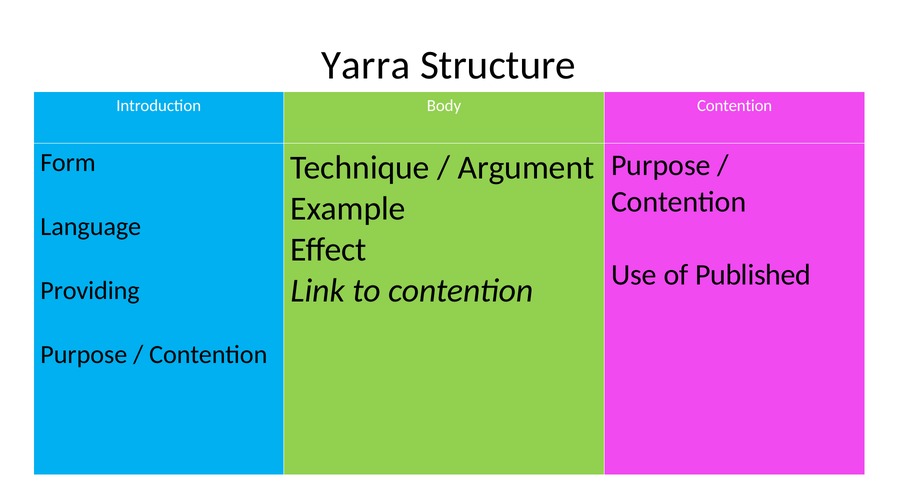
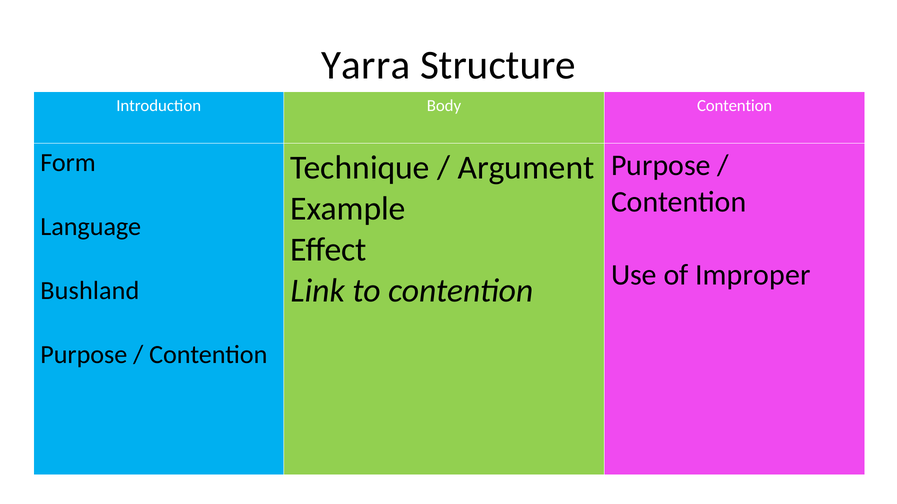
Published: Published -> Improper
Providing: Providing -> Bushland
